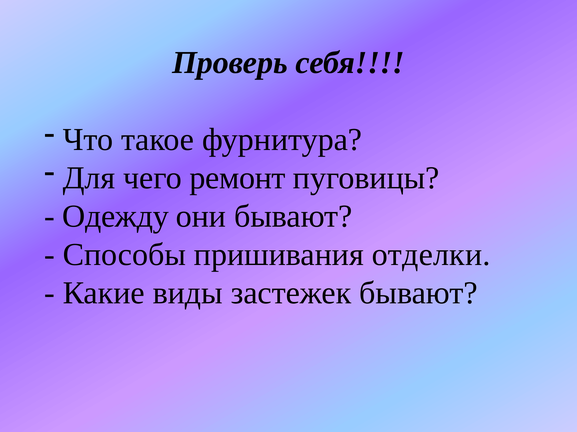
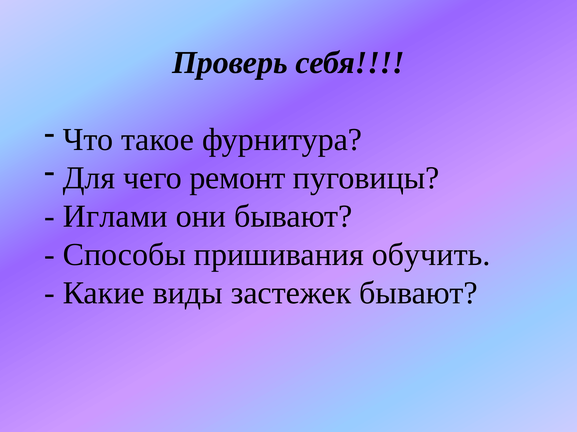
Одежду: Одежду -> Иглами
отделки: отделки -> обучить
